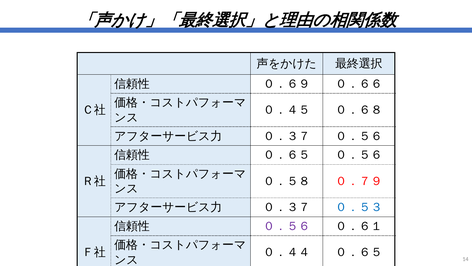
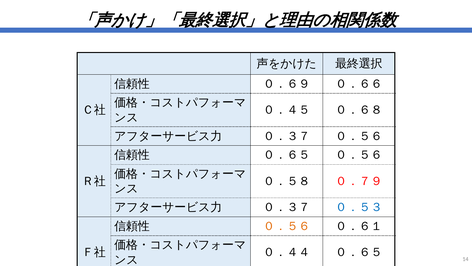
０．５６ at (287, 226) colour: purple -> orange
